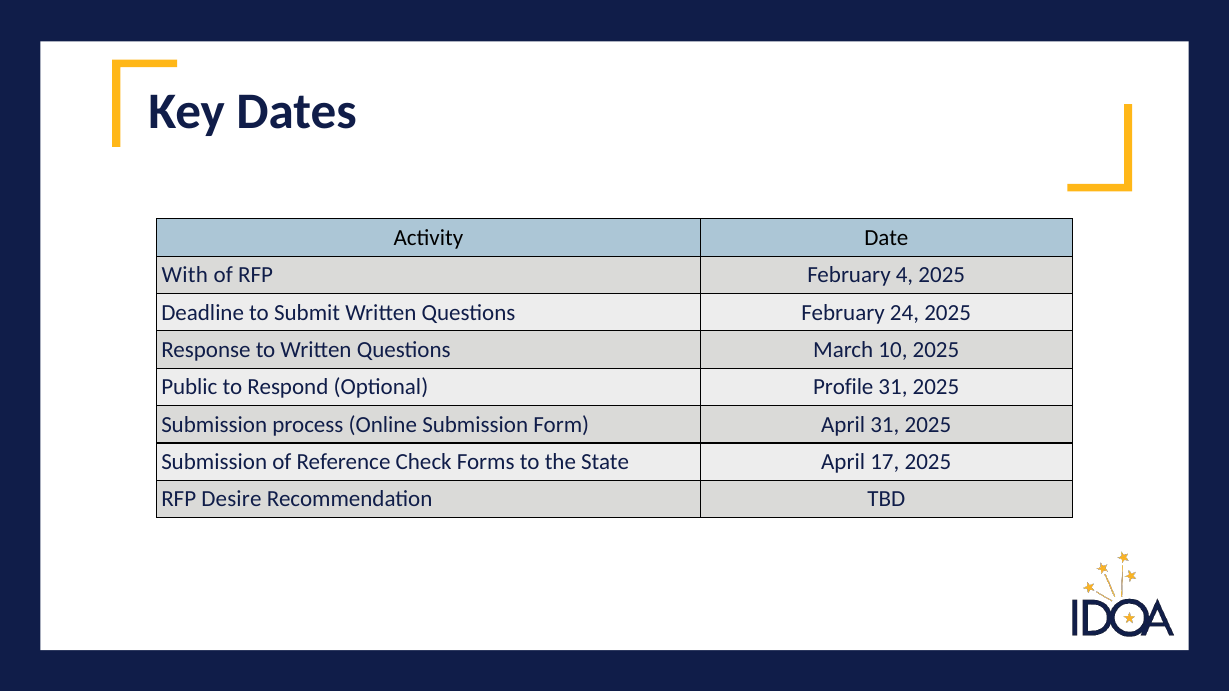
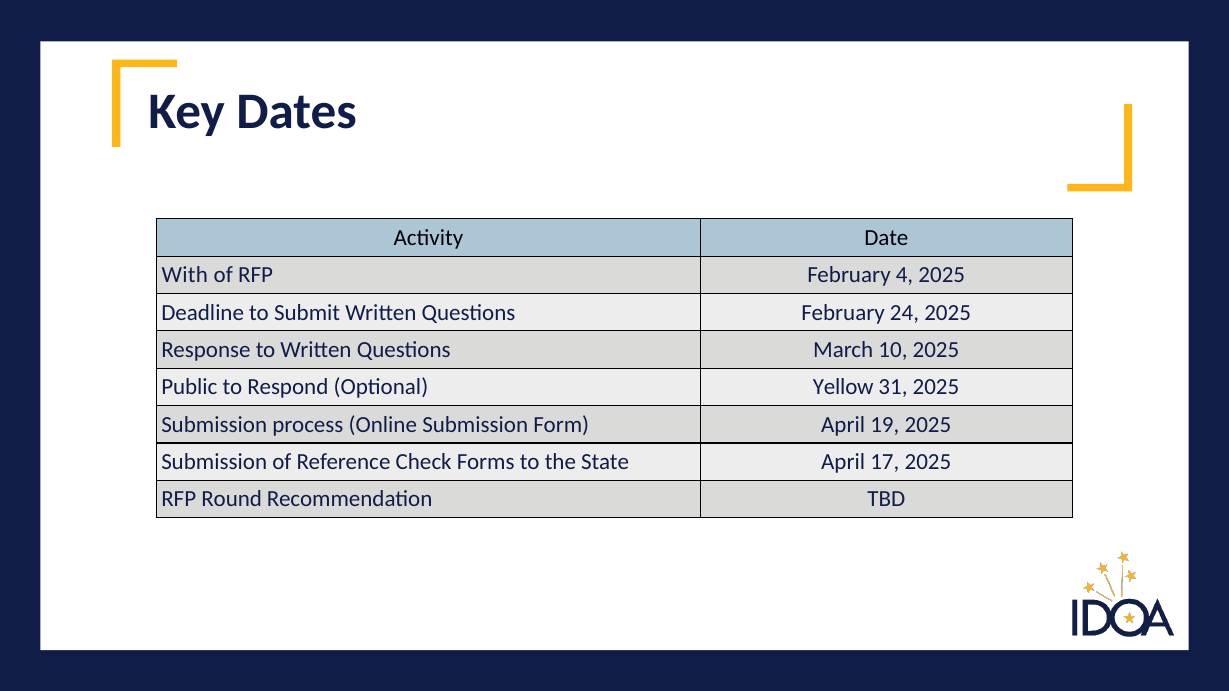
Profile: Profile -> Yellow
April 31: 31 -> 19
Desire: Desire -> Round
